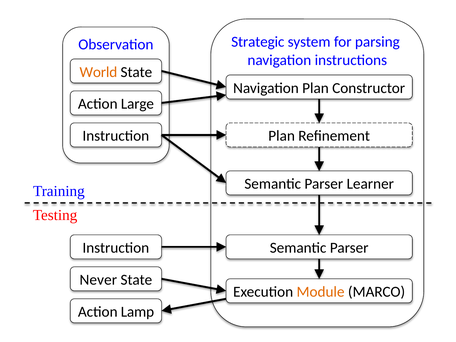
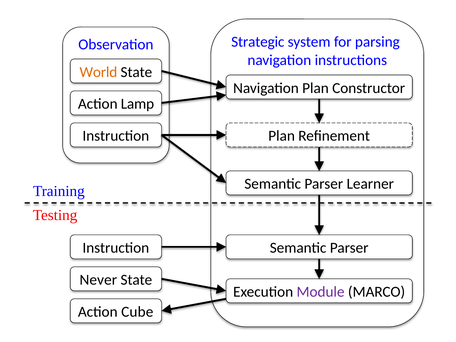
Large: Large -> Lamp
Module colour: orange -> purple
Lamp: Lamp -> Cube
